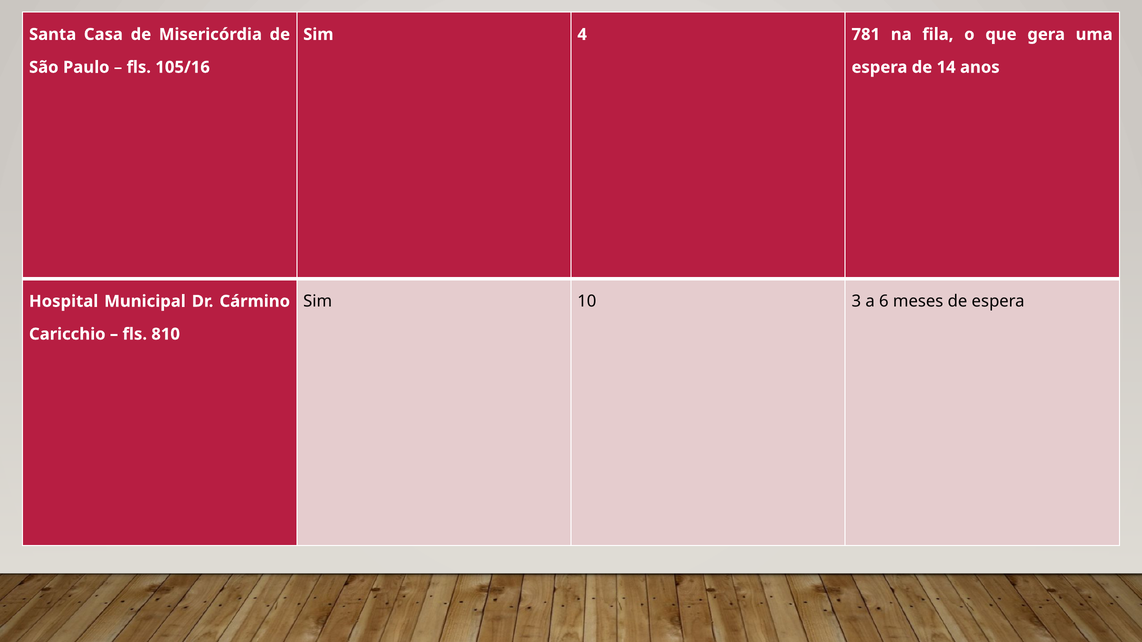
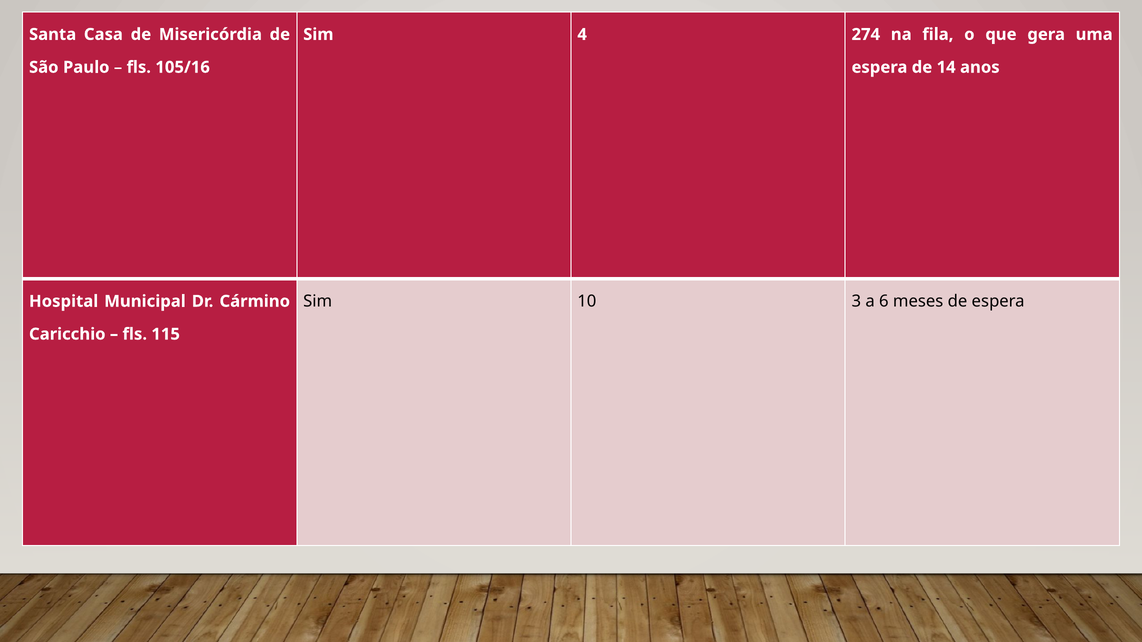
781: 781 -> 274
810: 810 -> 115
